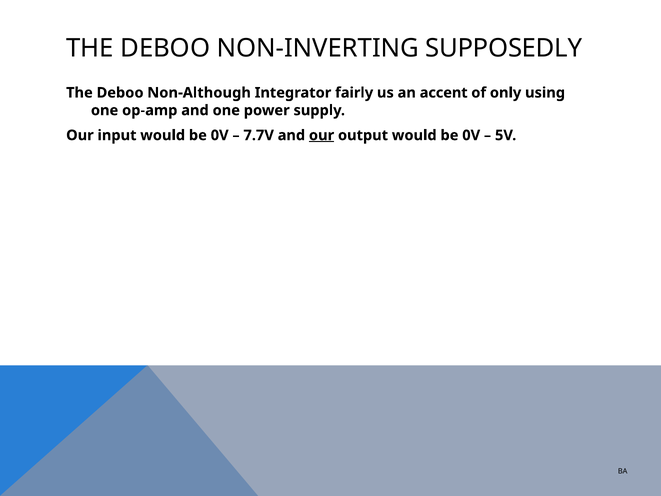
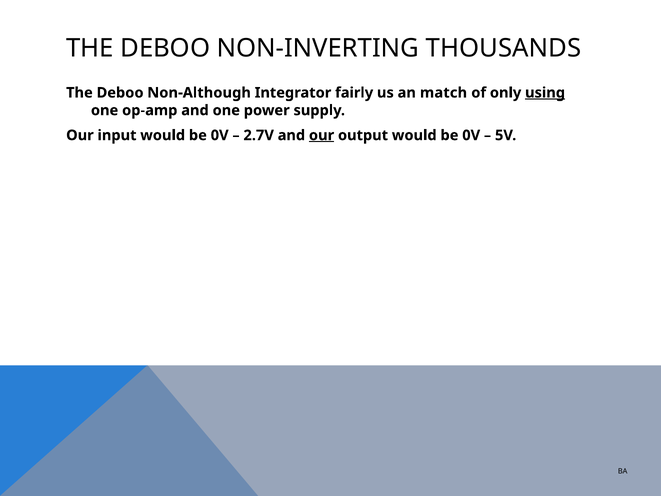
SUPPOSEDLY: SUPPOSEDLY -> THOUSANDS
accent: accent -> match
using underline: none -> present
7.7V: 7.7V -> 2.7V
